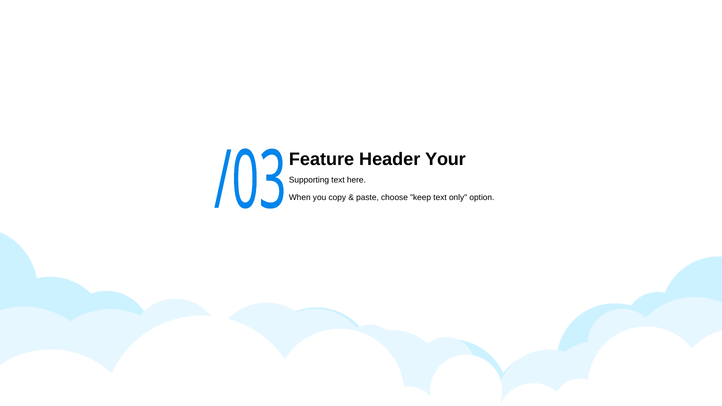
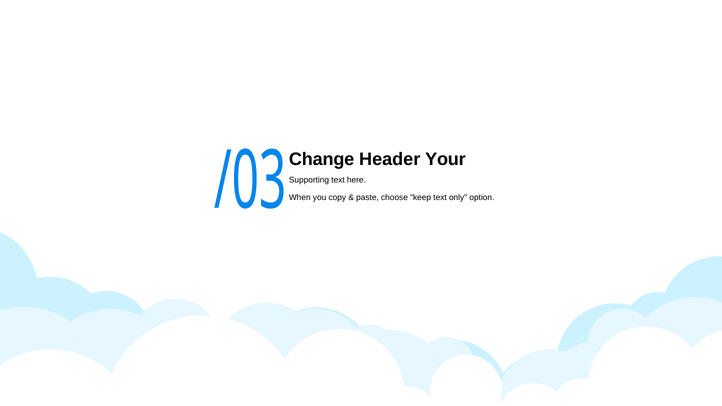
Feature: Feature -> Change
